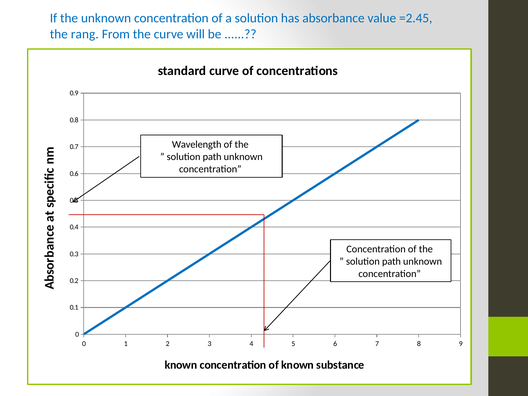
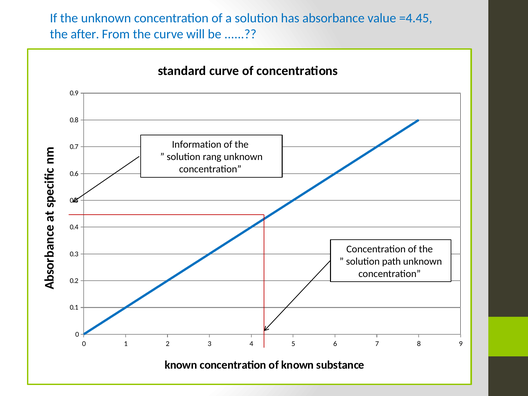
=2.45: =2.45 -> =4.45
rang: rang -> after
Wavelength: Wavelength -> Information
path at (212, 157): path -> rang
